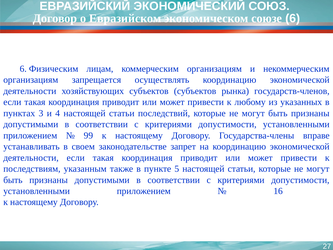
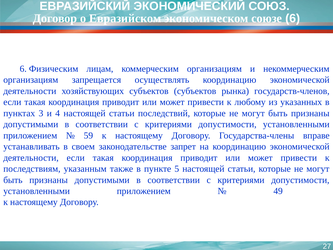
99: 99 -> 59
16: 16 -> 49
